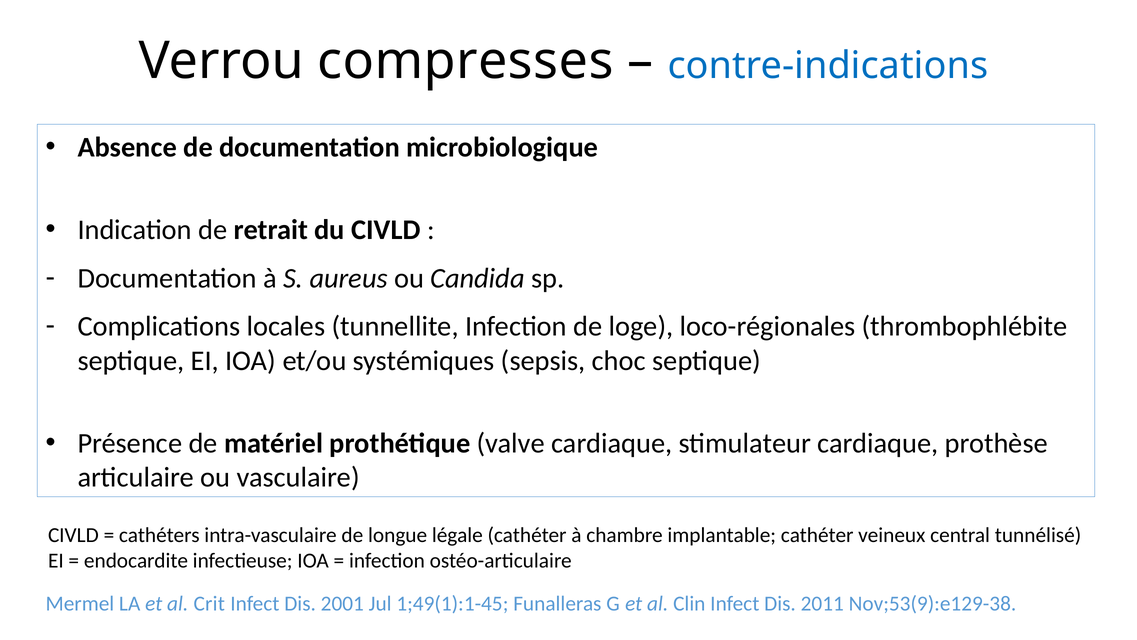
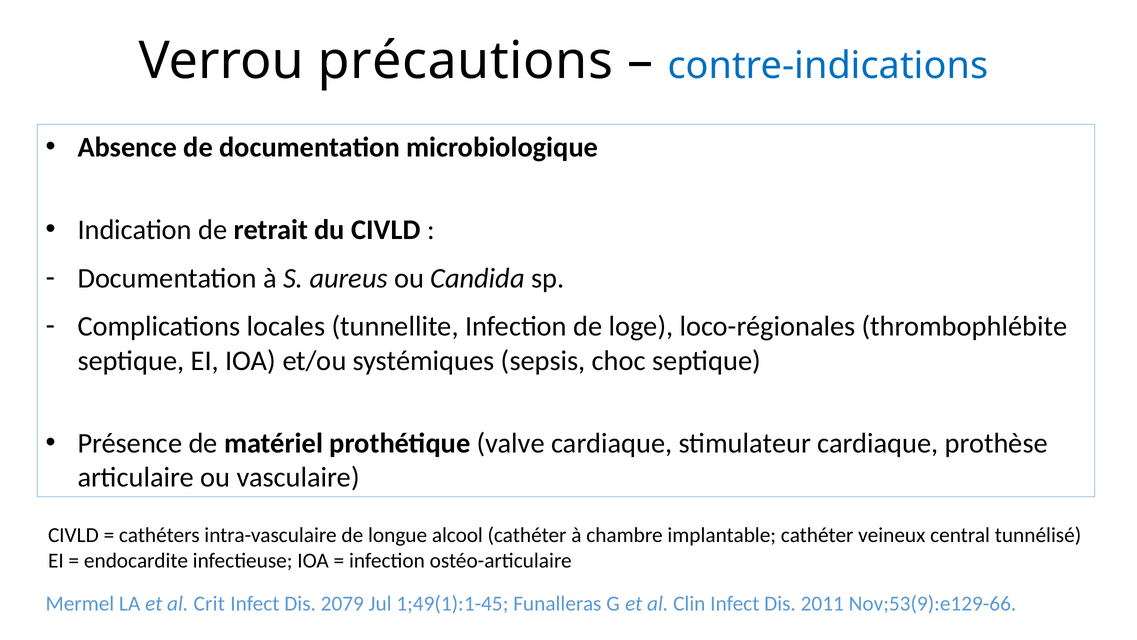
compresses: compresses -> précautions
légale: légale -> alcool
2001: 2001 -> 2079
Nov;53(9):e129-38: Nov;53(9):e129-38 -> Nov;53(9):e129-66
